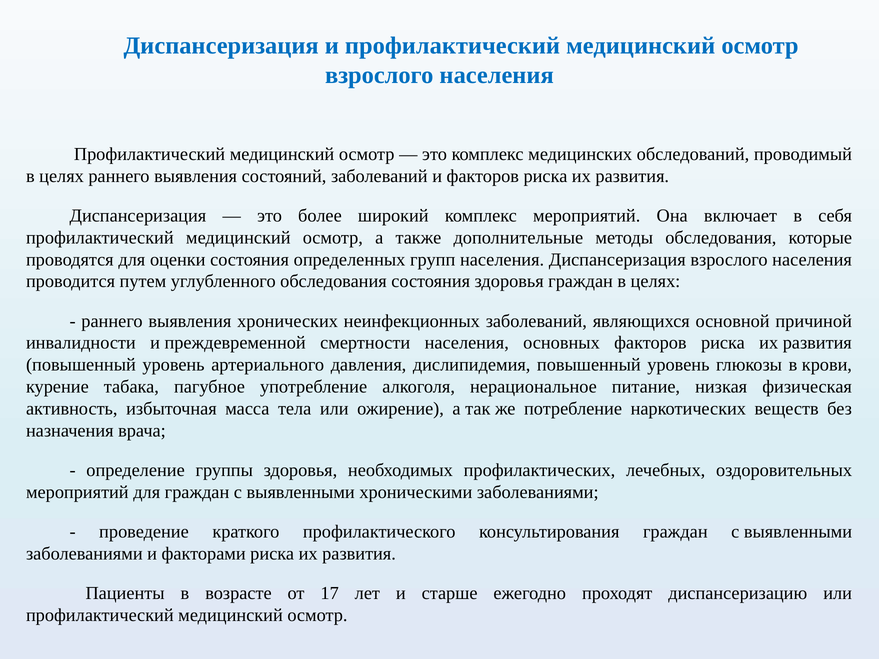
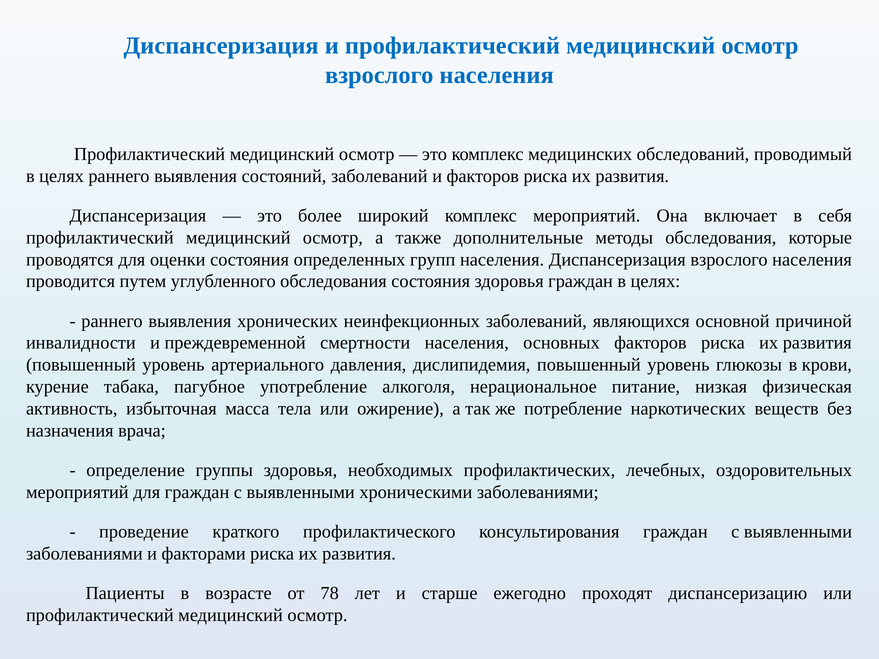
17: 17 -> 78
